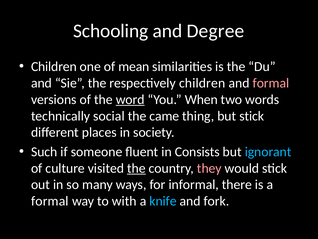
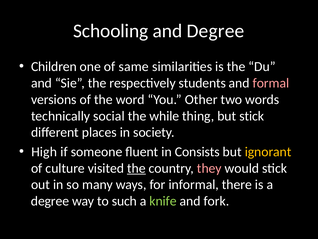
mean: mean -> same
respectively children: children -> students
word underline: present -> none
When: When -> Other
came: came -> while
Such: Such -> High
ignorant colour: light blue -> yellow
formal at (50, 201): formal -> degree
with: with -> such
knife colour: light blue -> light green
